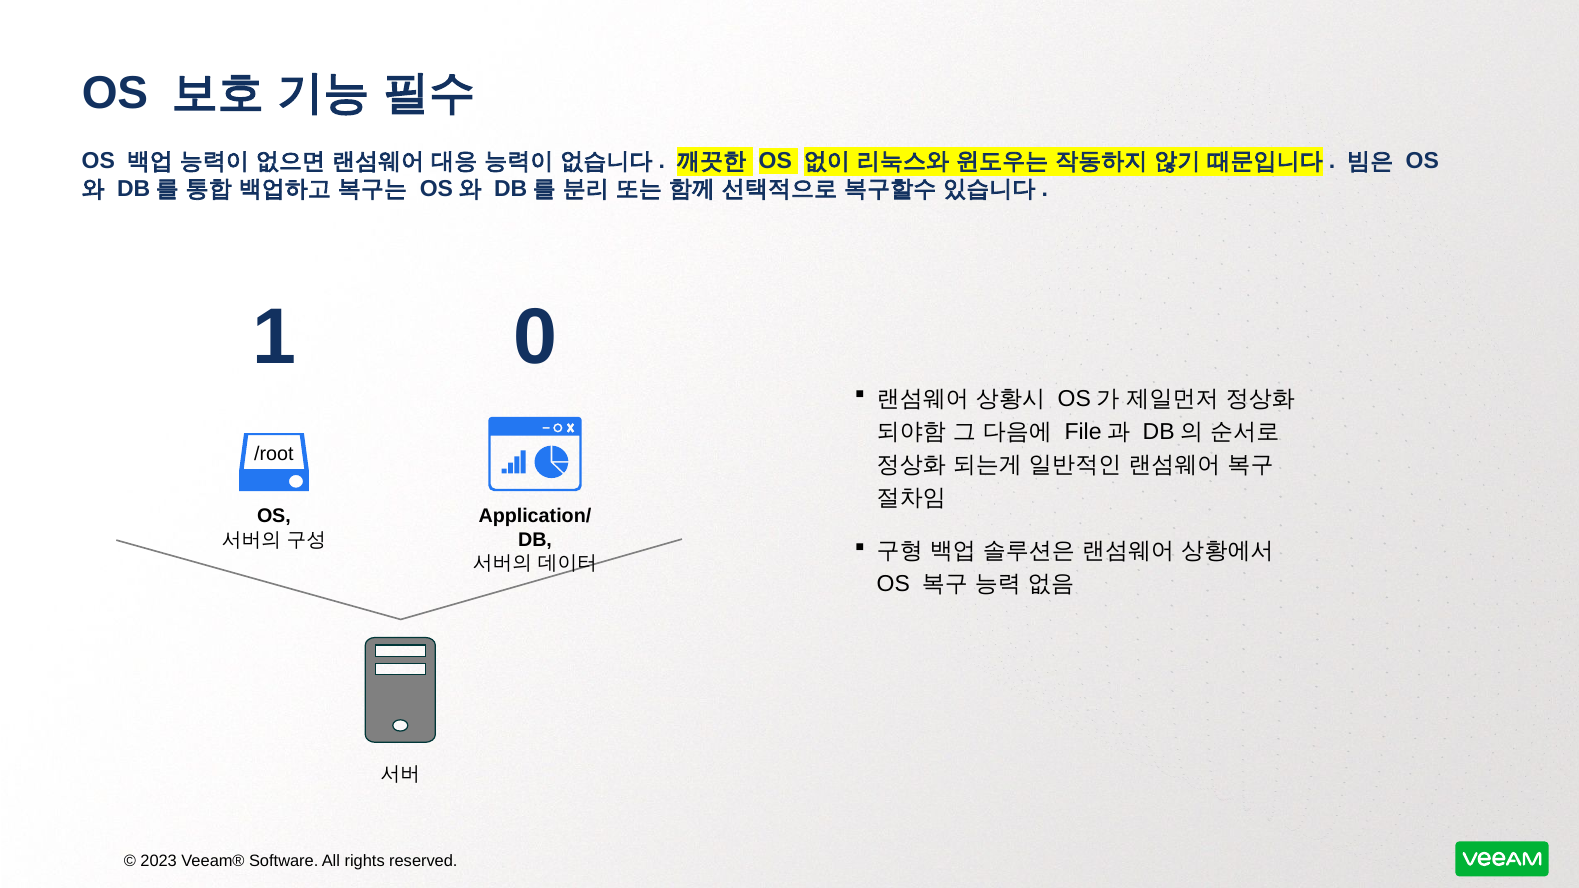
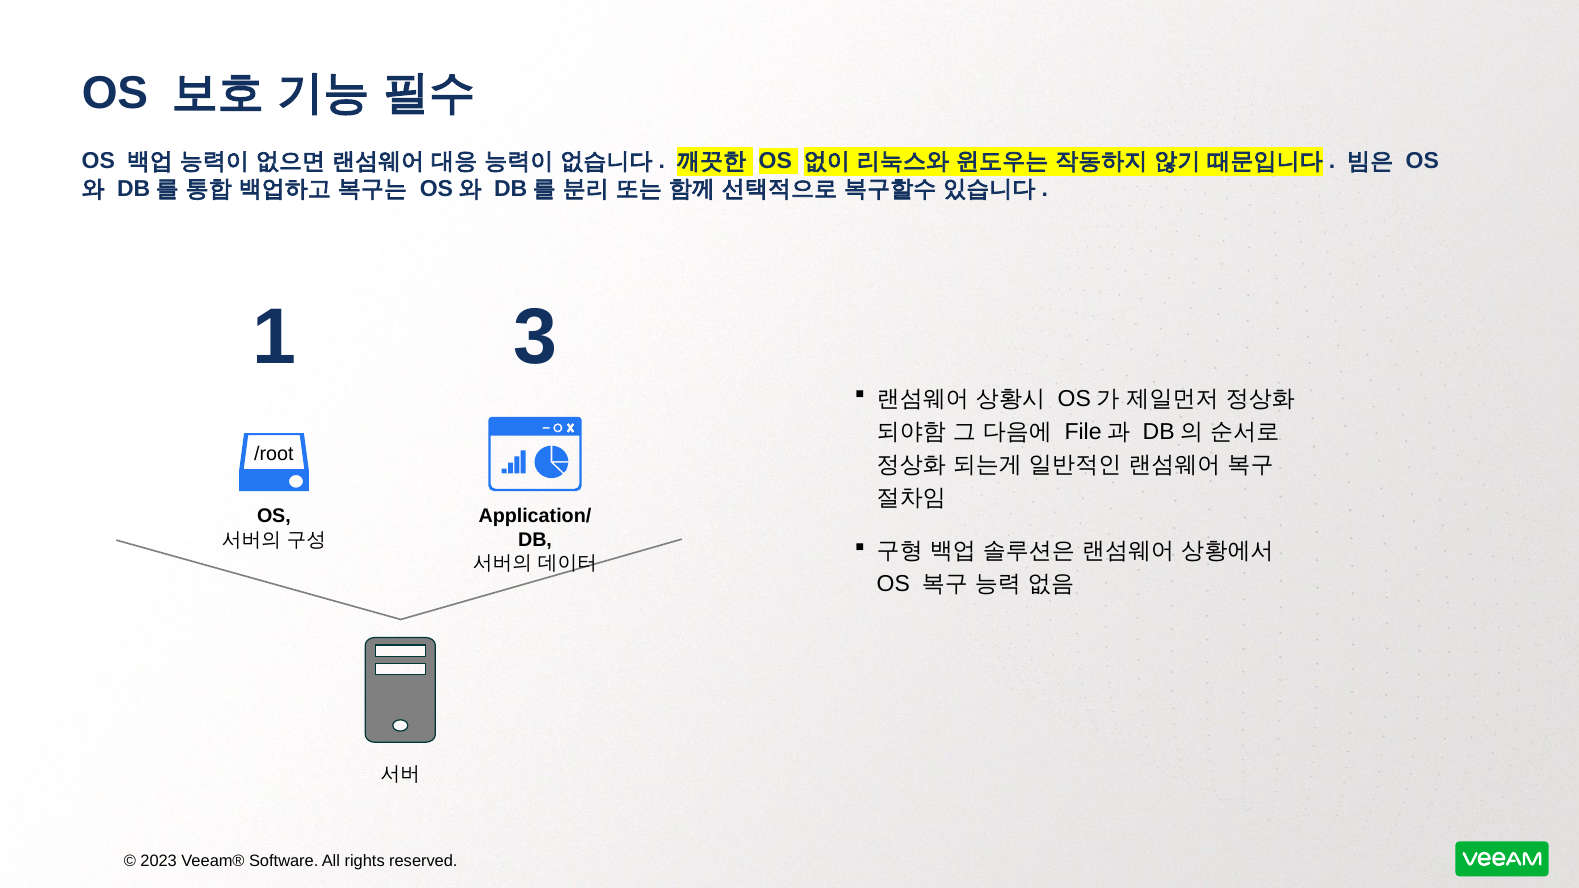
0: 0 -> 3
